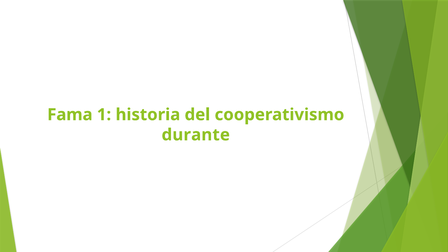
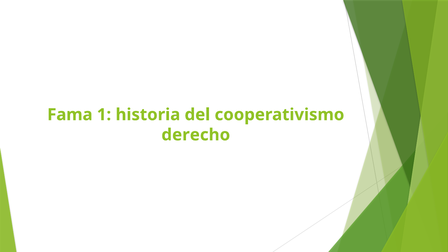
durante: durante -> derecho
